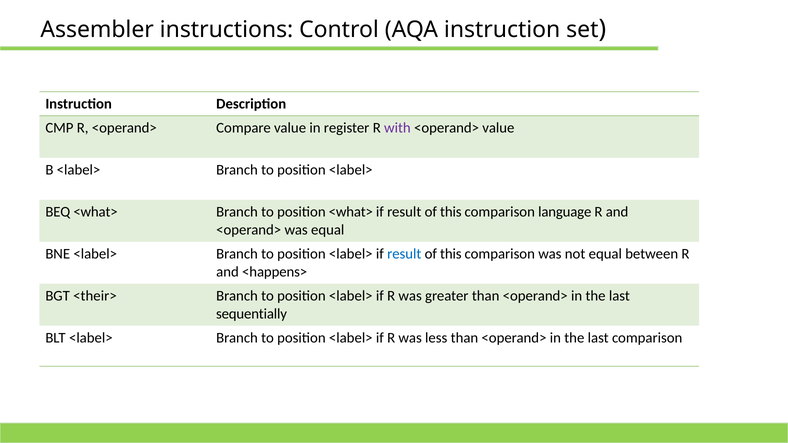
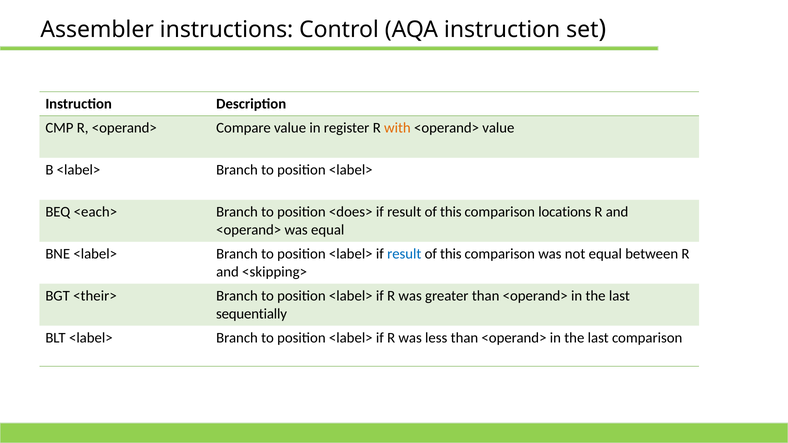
with colour: purple -> orange
BEQ <what>: <what> -> <each>
position <what>: <what> -> <does>
language: language -> locations
<happens>: <happens> -> <skipping>
